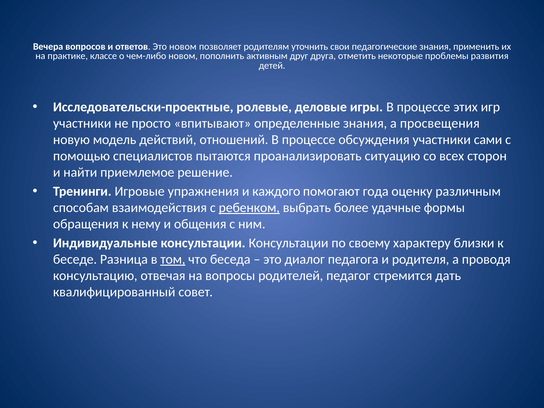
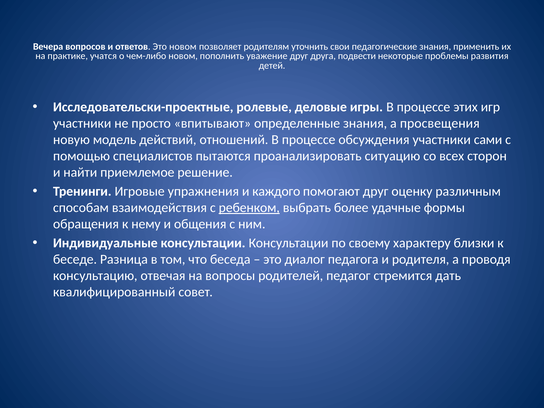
классе: классе -> учатся
активным: активным -> уважение
отметить: отметить -> подвести
помогают года: года -> друг
том underline: present -> none
